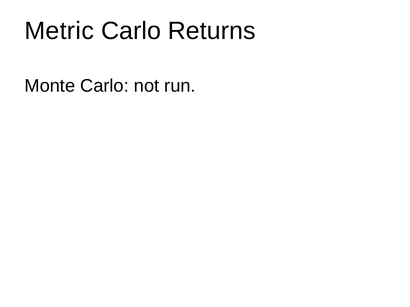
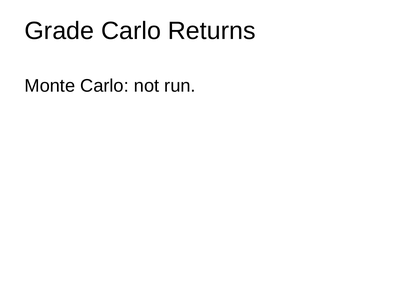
Metric: Metric -> Grade
